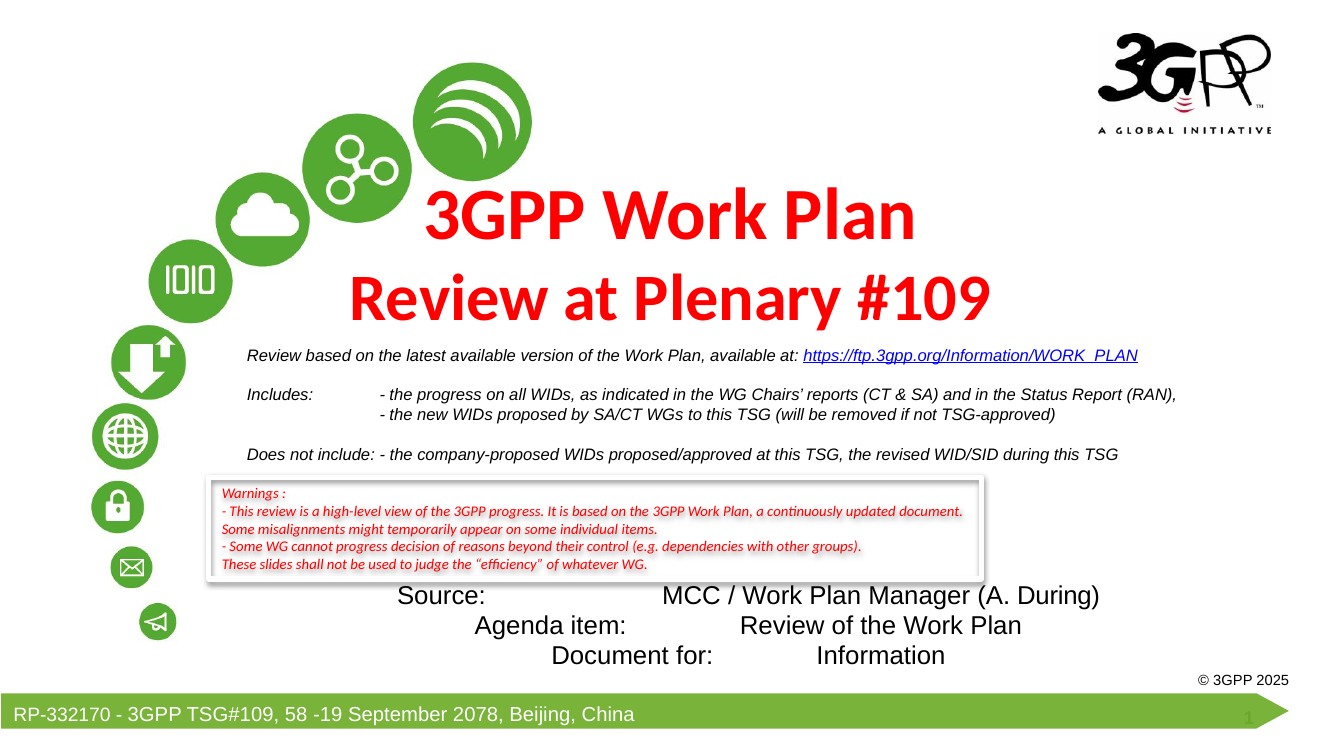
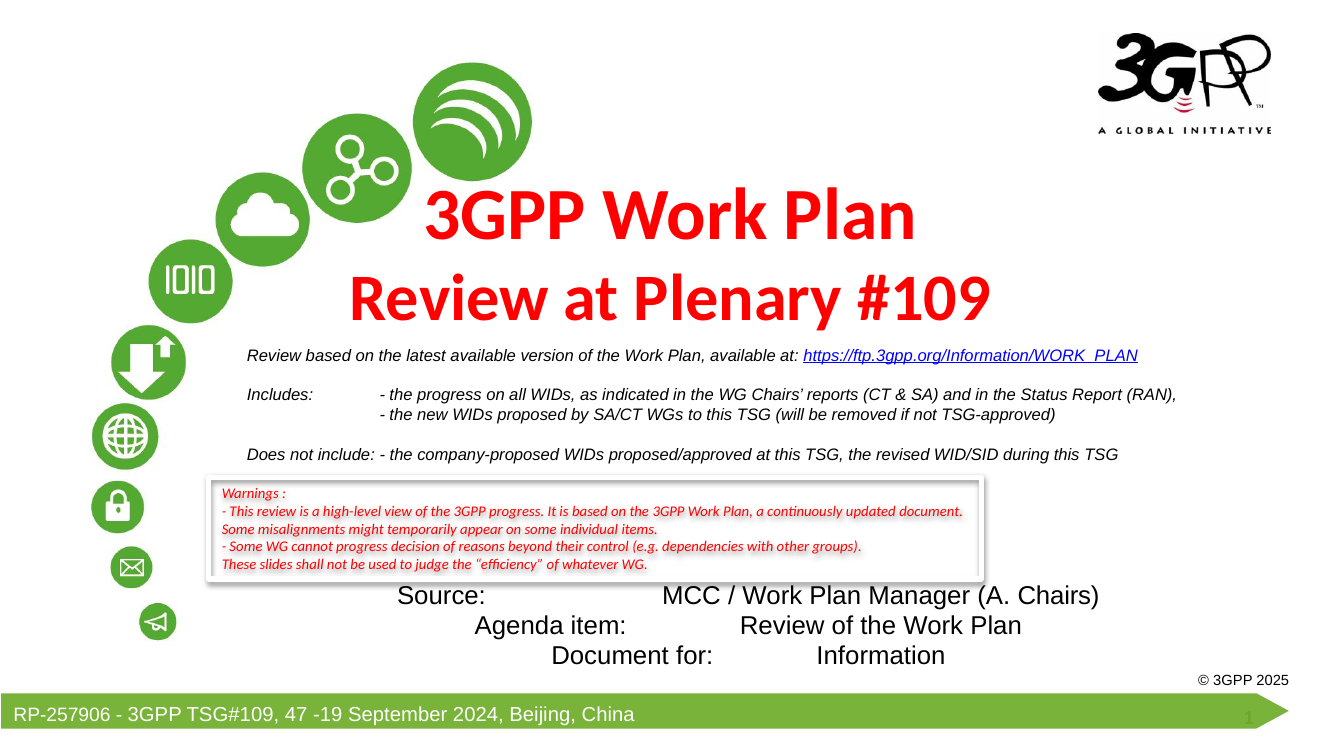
A During: During -> Chairs
RP-332170: RP-332170 -> RP-257906
58: 58 -> 47
2078: 2078 -> 2024
